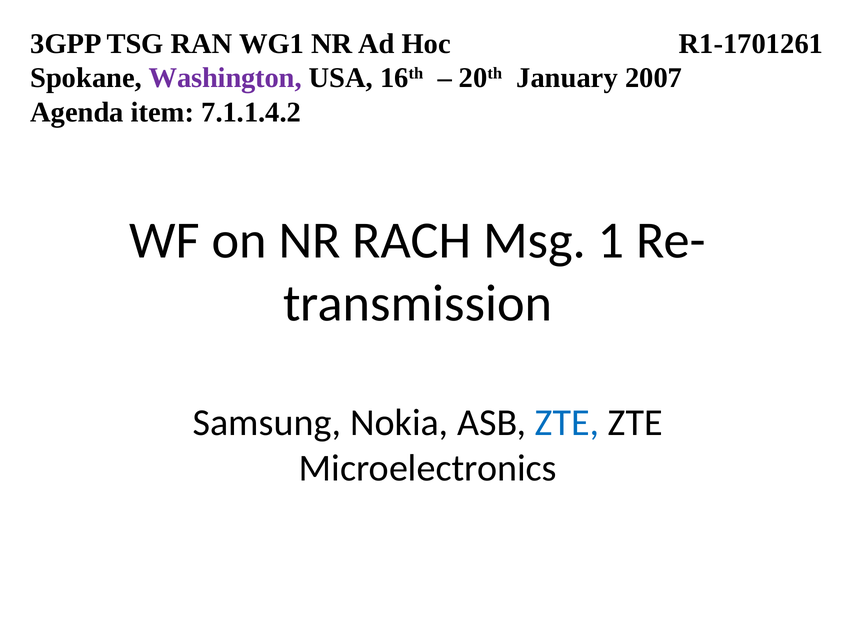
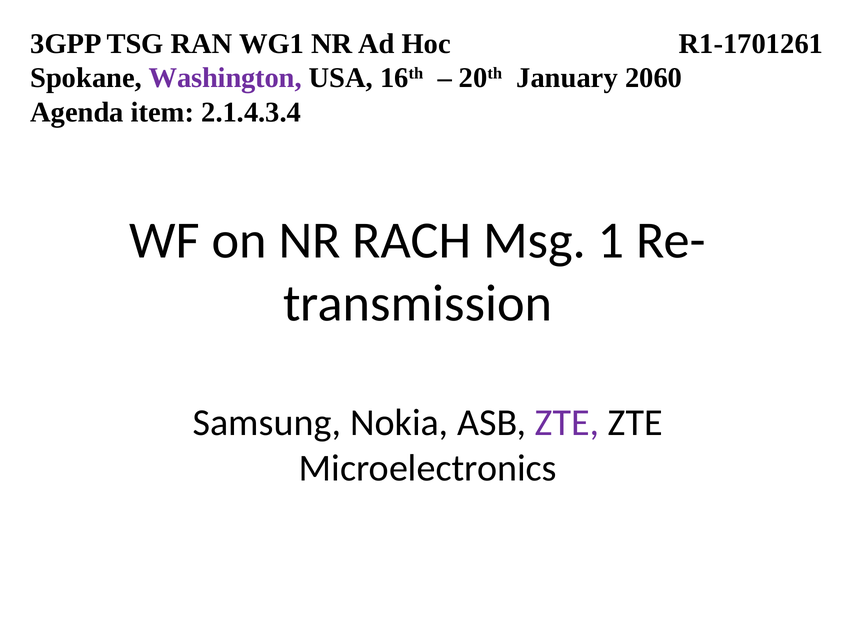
2007: 2007 -> 2060
7.1.1.4.2: 7.1.1.4.2 -> 2.1.4.3.4
ZTE at (567, 423) colour: blue -> purple
